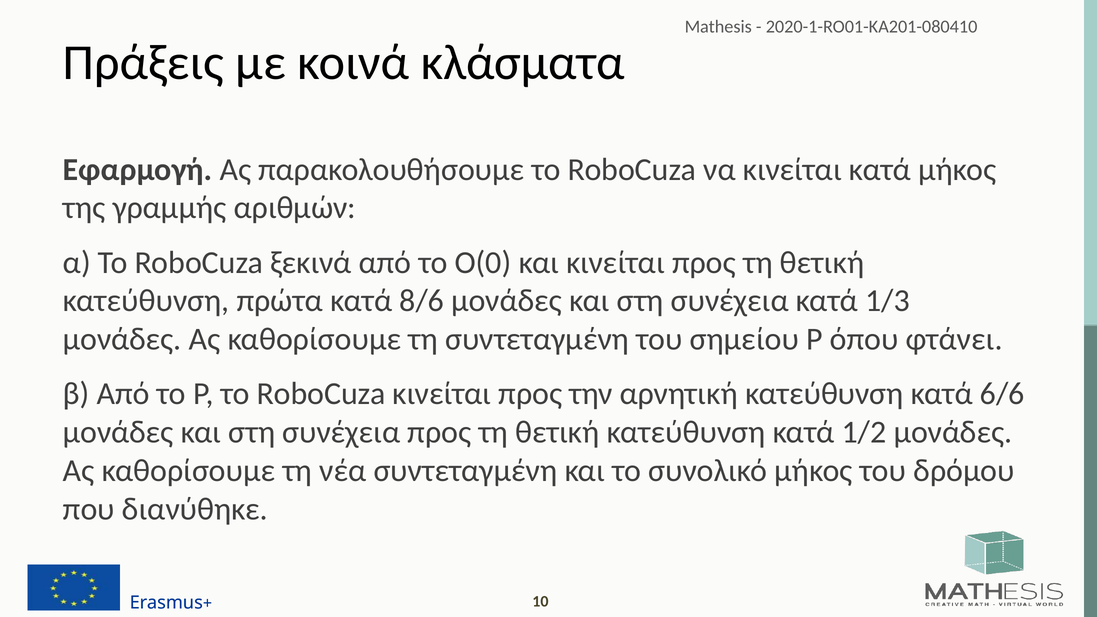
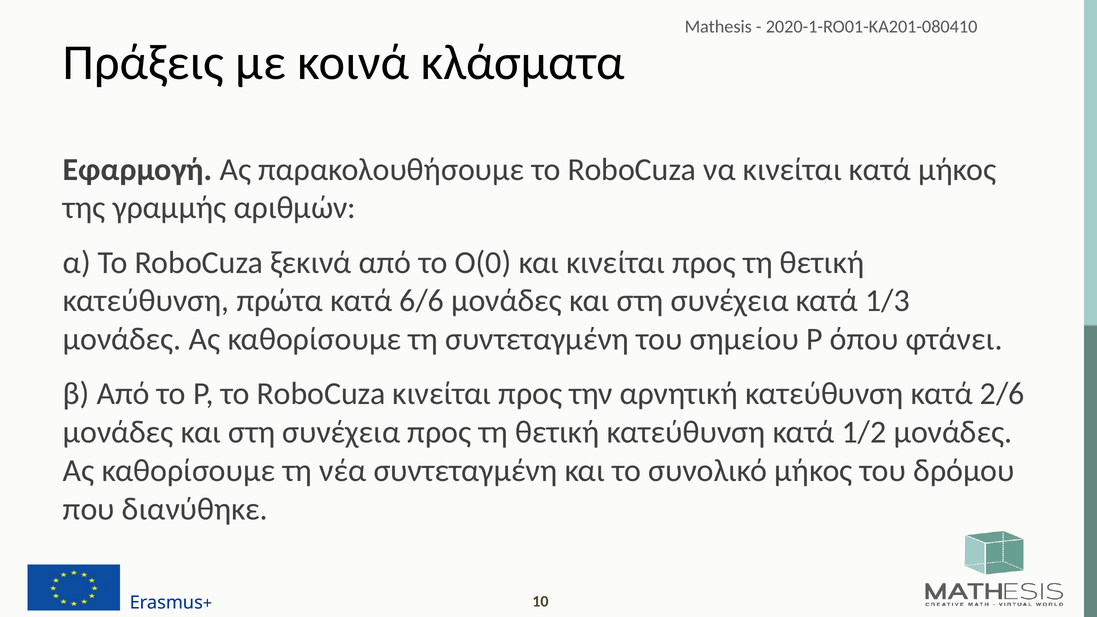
8/6: 8/6 -> 6/6
6/6: 6/6 -> 2/6
